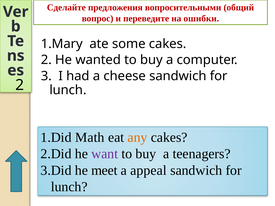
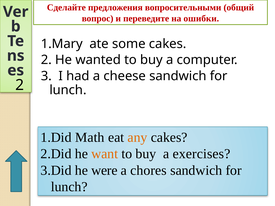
want colour: purple -> orange
teenagers: teenagers -> exercises
meet: meet -> were
appeal: appeal -> chores
